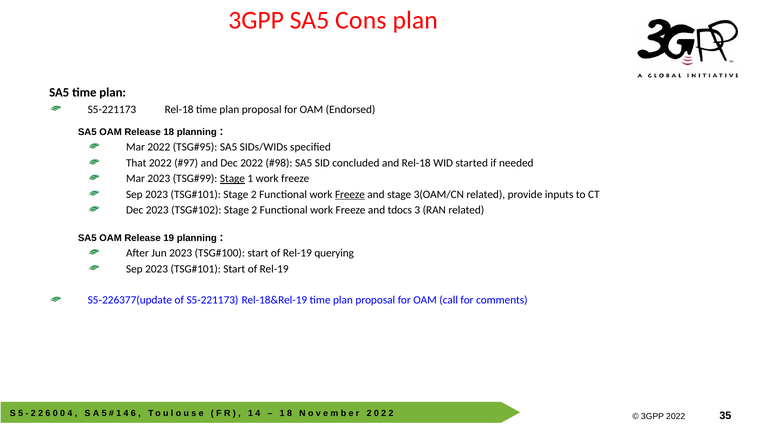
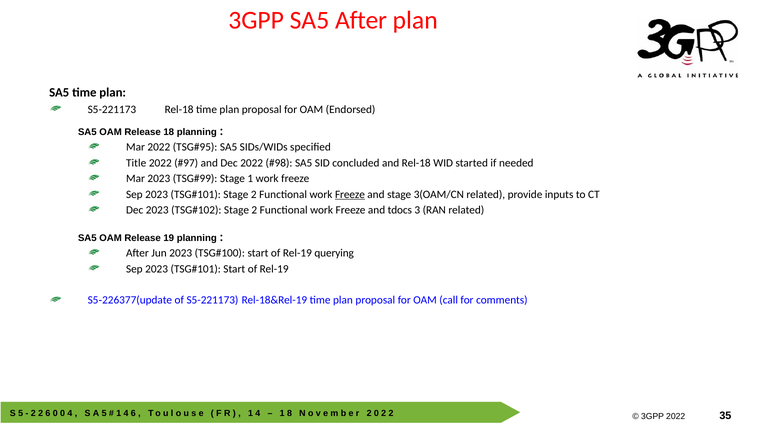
SA5 Cons: Cons -> After
That: That -> Title
Stage at (232, 179) underline: present -> none
